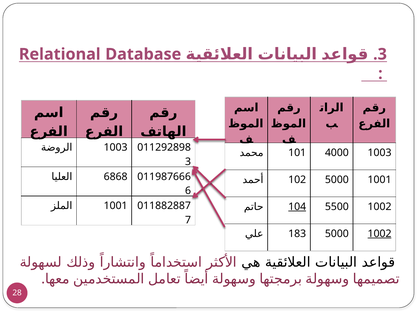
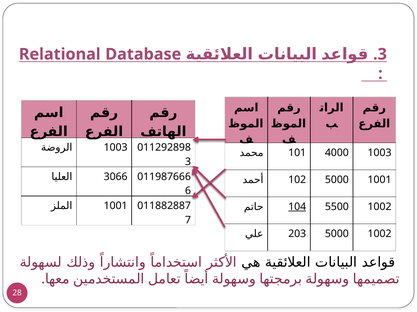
6868: 6868 -> 3066
183: 183 -> 203
1002 at (380, 234) underline: present -> none
